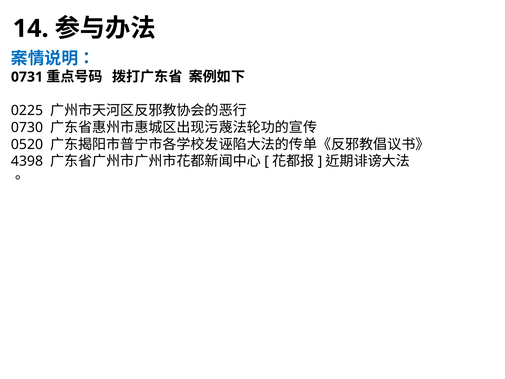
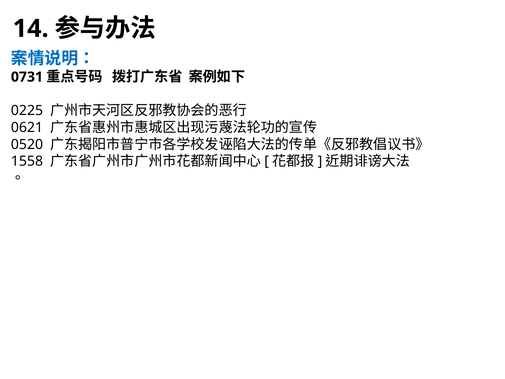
0730: 0730 -> 0621
4398: 4398 -> 1558
